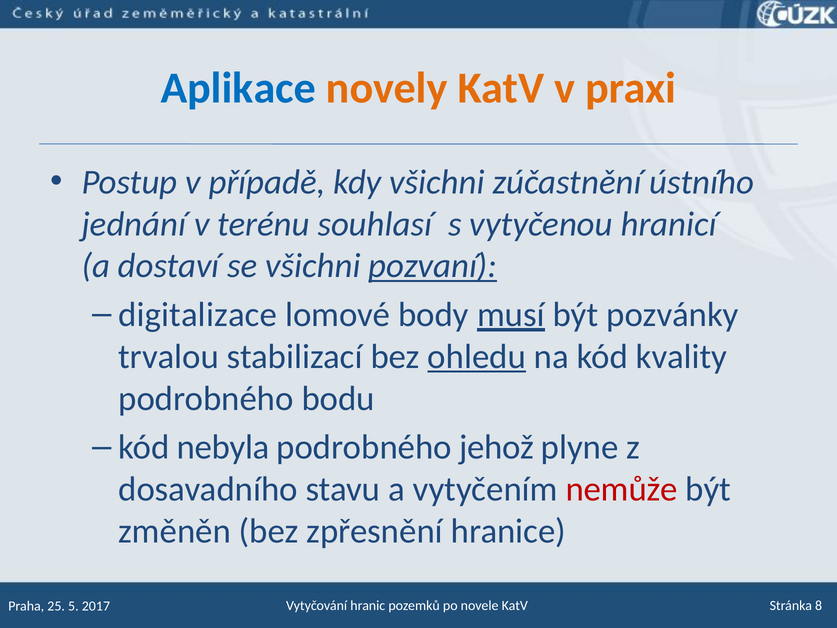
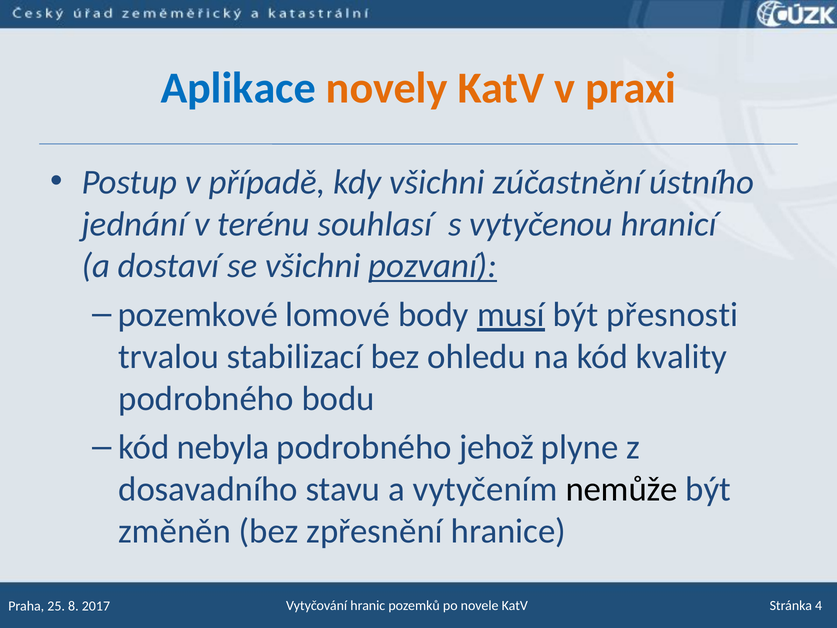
digitalizace: digitalizace -> pozemkové
pozvánky: pozvánky -> přesnosti
ohledu underline: present -> none
nemůže colour: red -> black
5: 5 -> 8
8: 8 -> 4
